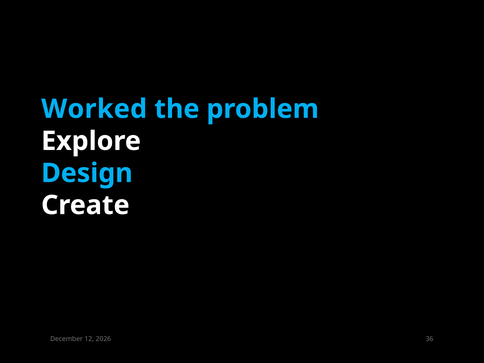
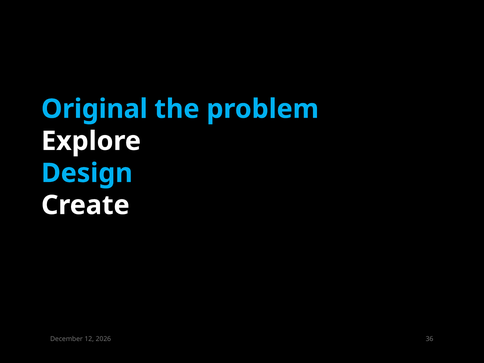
Worked: Worked -> Original
